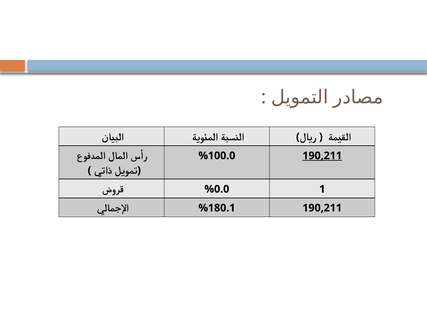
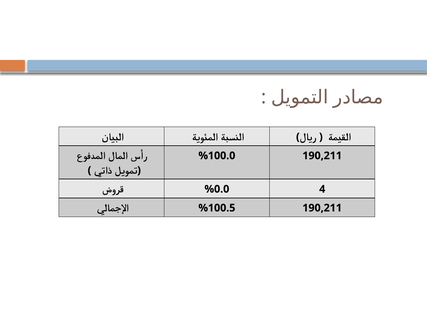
190,211 at (322, 155) underline: present -> none
1: 1 -> 4
%180.1: %180.1 -> %100.5
